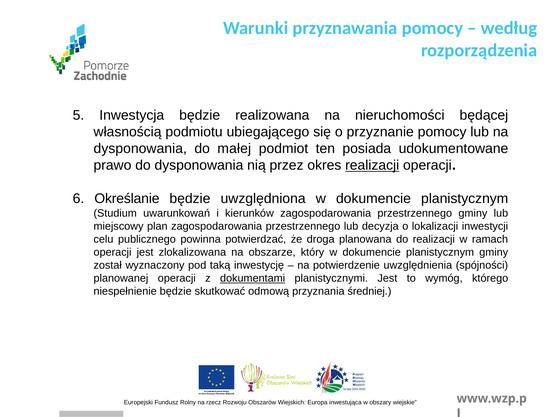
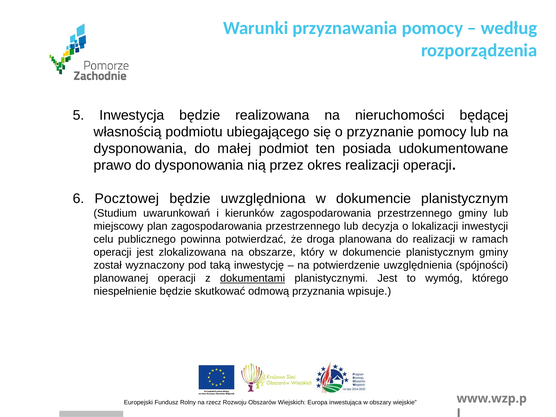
realizacji at (372, 165) underline: present -> none
Określanie: Określanie -> Pocztowej
średniej: średniej -> wpisuje
